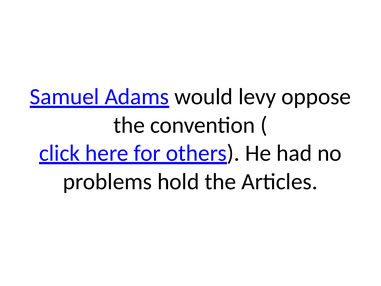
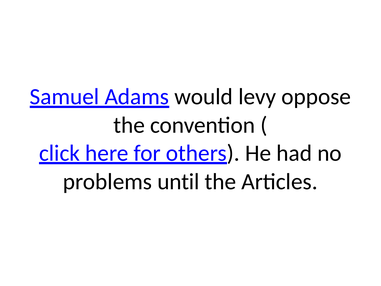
hold: hold -> until
